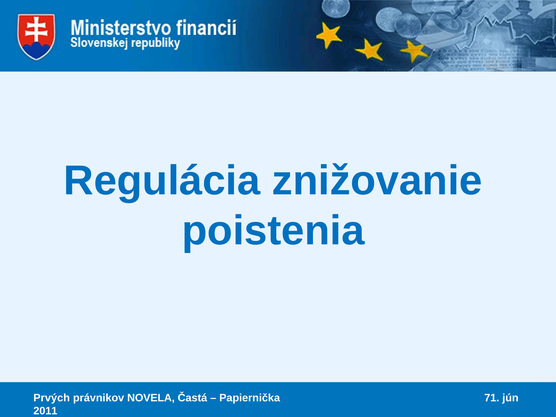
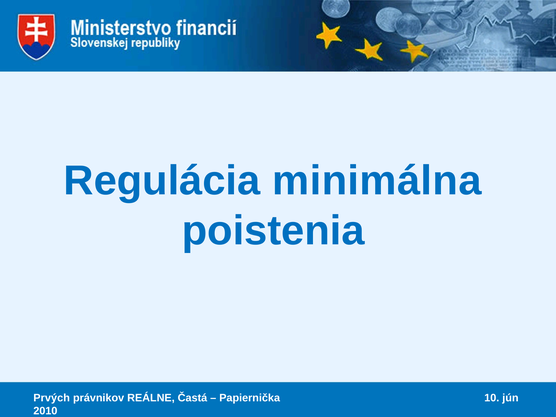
znižovanie: znižovanie -> minimálna
NOVELA: NOVELA -> REÁLNE
71: 71 -> 10
2011: 2011 -> 2010
